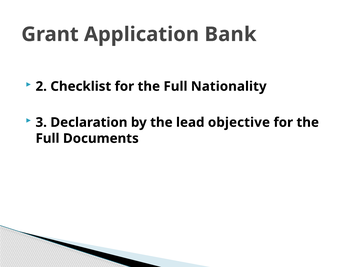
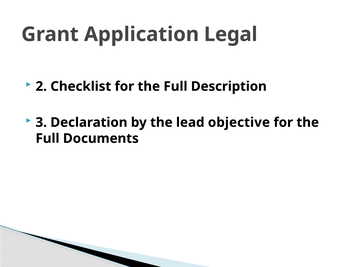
Bank: Bank -> Legal
Nationality: Nationality -> Description
